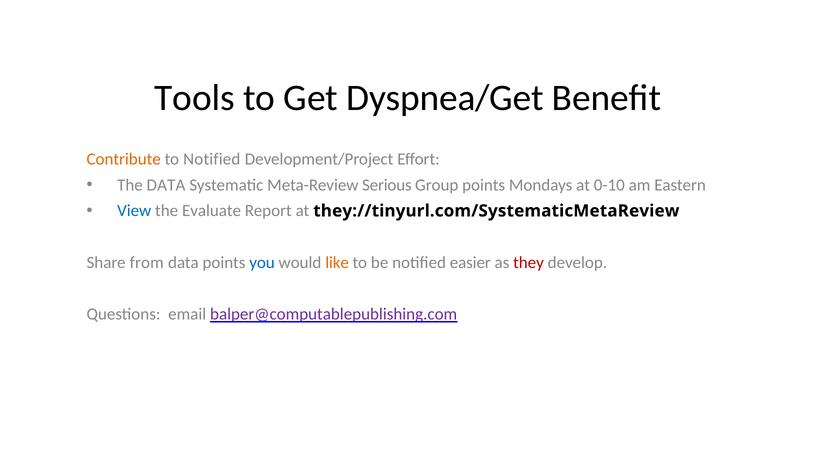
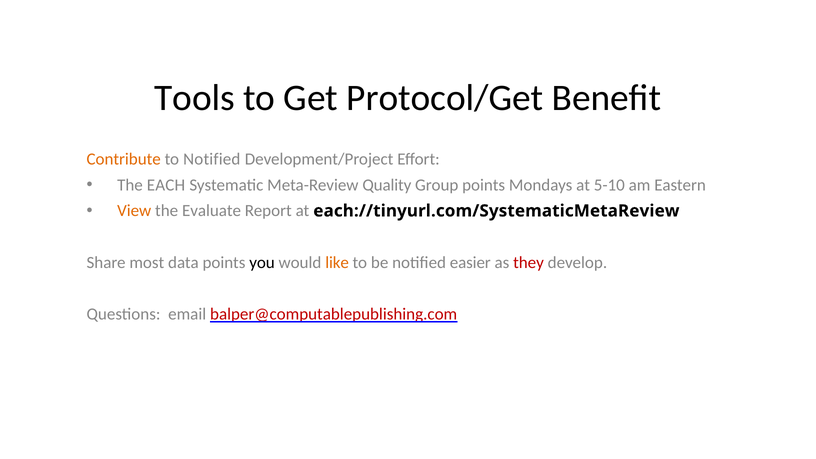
Dyspnea/Get: Dyspnea/Get -> Protocol/Get
The DATA: DATA -> EACH
Serious: Serious -> Quality
0-10: 0-10 -> 5-10
View colour: blue -> orange
they://tinyurl.com/SystematicMetaReview: they://tinyurl.com/SystematicMetaReview -> each://tinyurl.com/SystematicMetaReview
from: from -> most
you colour: blue -> black
balper@computablepublishing.com colour: purple -> red
